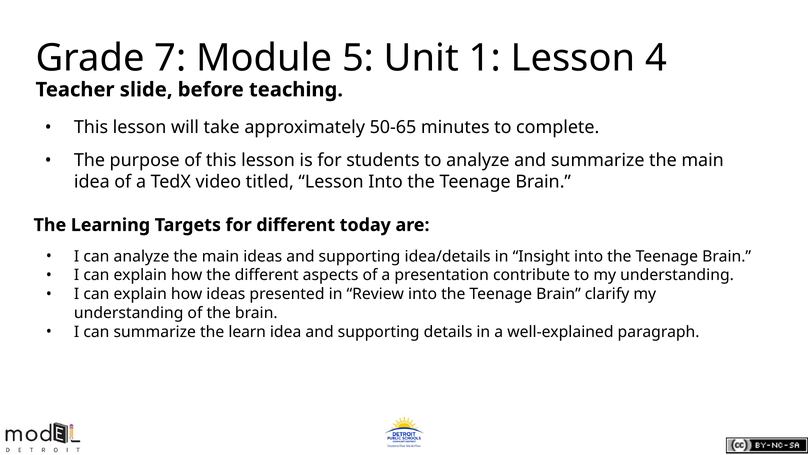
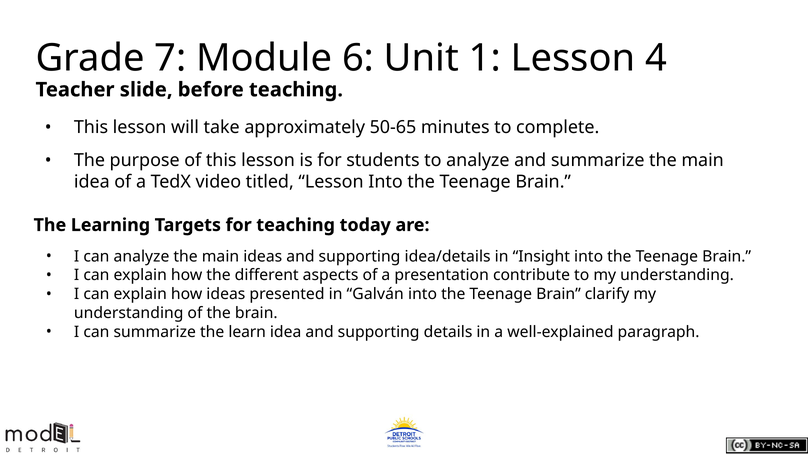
5: 5 -> 6
for different: different -> teaching
Review: Review -> Galván
